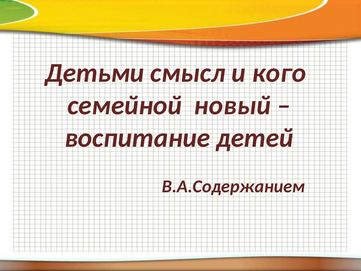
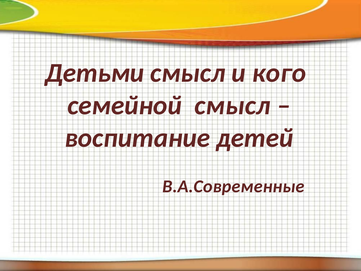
семейной новый: новый -> смысл
В.А.Содержанием: В.А.Содержанием -> В.А.Современные
